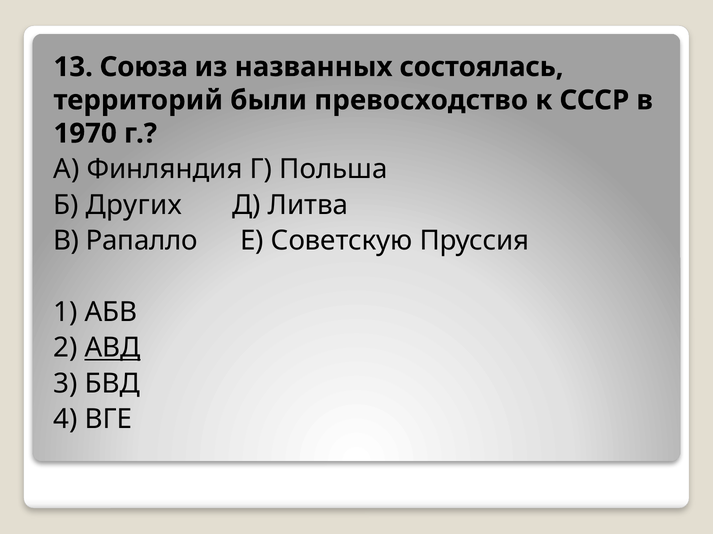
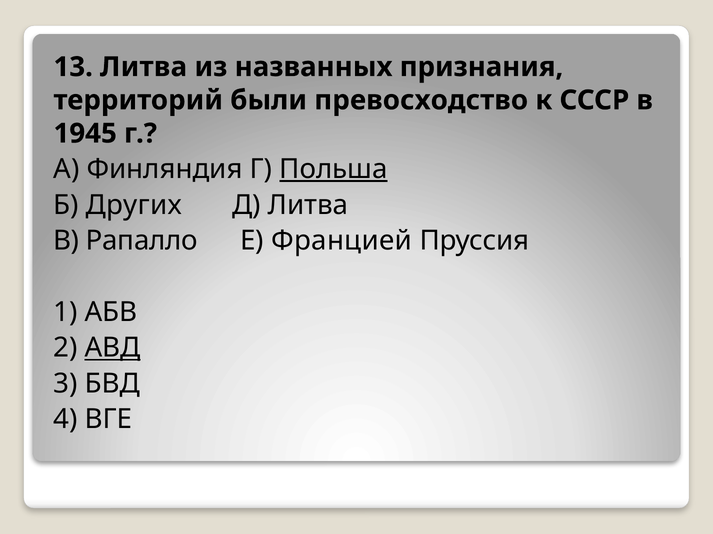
13 Союза: Союза -> Литва
состоялась: состоялась -> признания
1970: 1970 -> 1945
Польша underline: none -> present
Советскую: Советскую -> Францией
